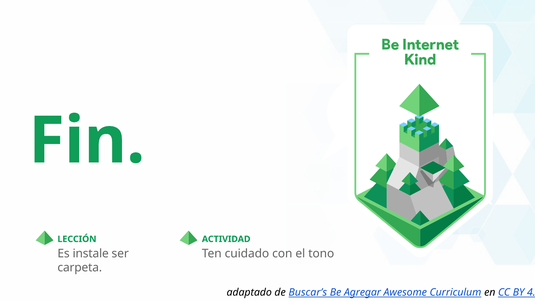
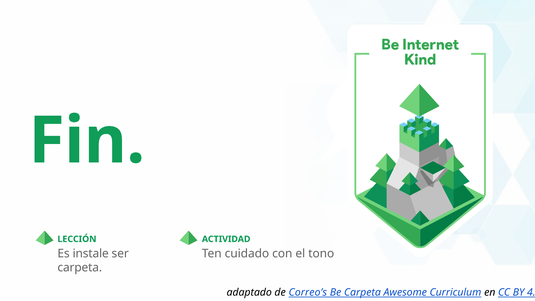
Buscar’s: Buscar’s -> Correo’s
Be Agregar: Agregar -> Carpeta
